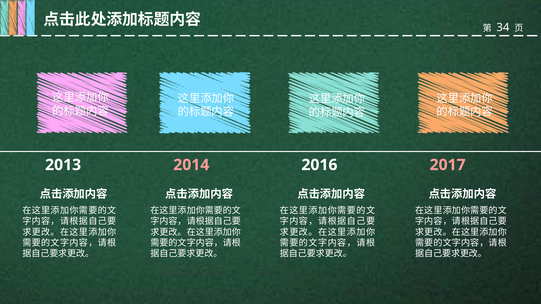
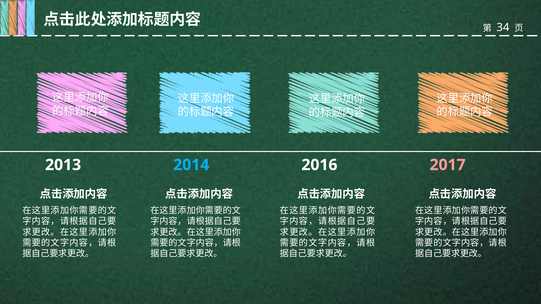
2014 colour: pink -> light blue
